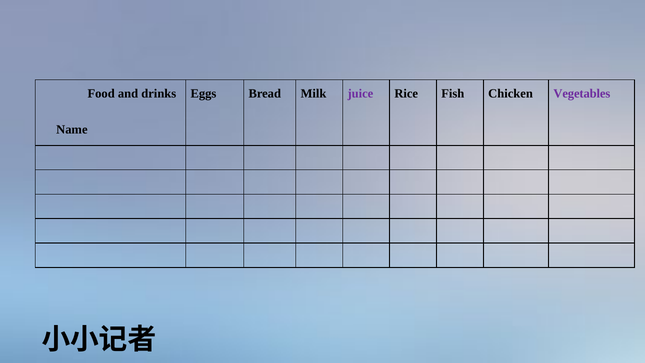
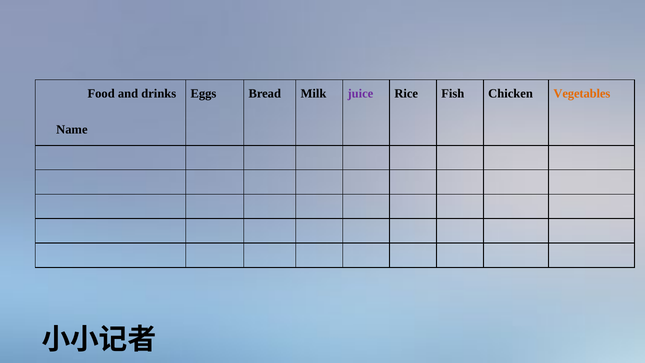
Vegetables colour: purple -> orange
